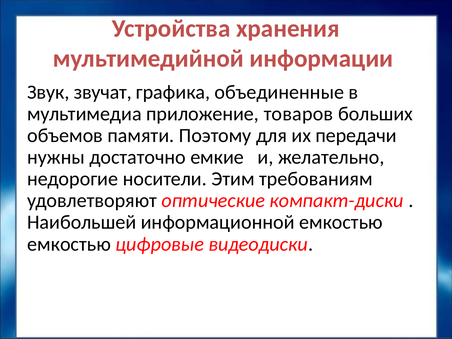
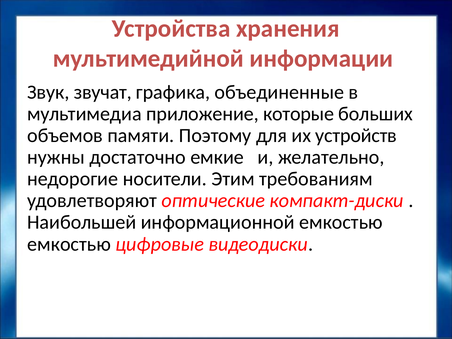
товаров: товаров -> которые
передачи: передачи -> устройств
